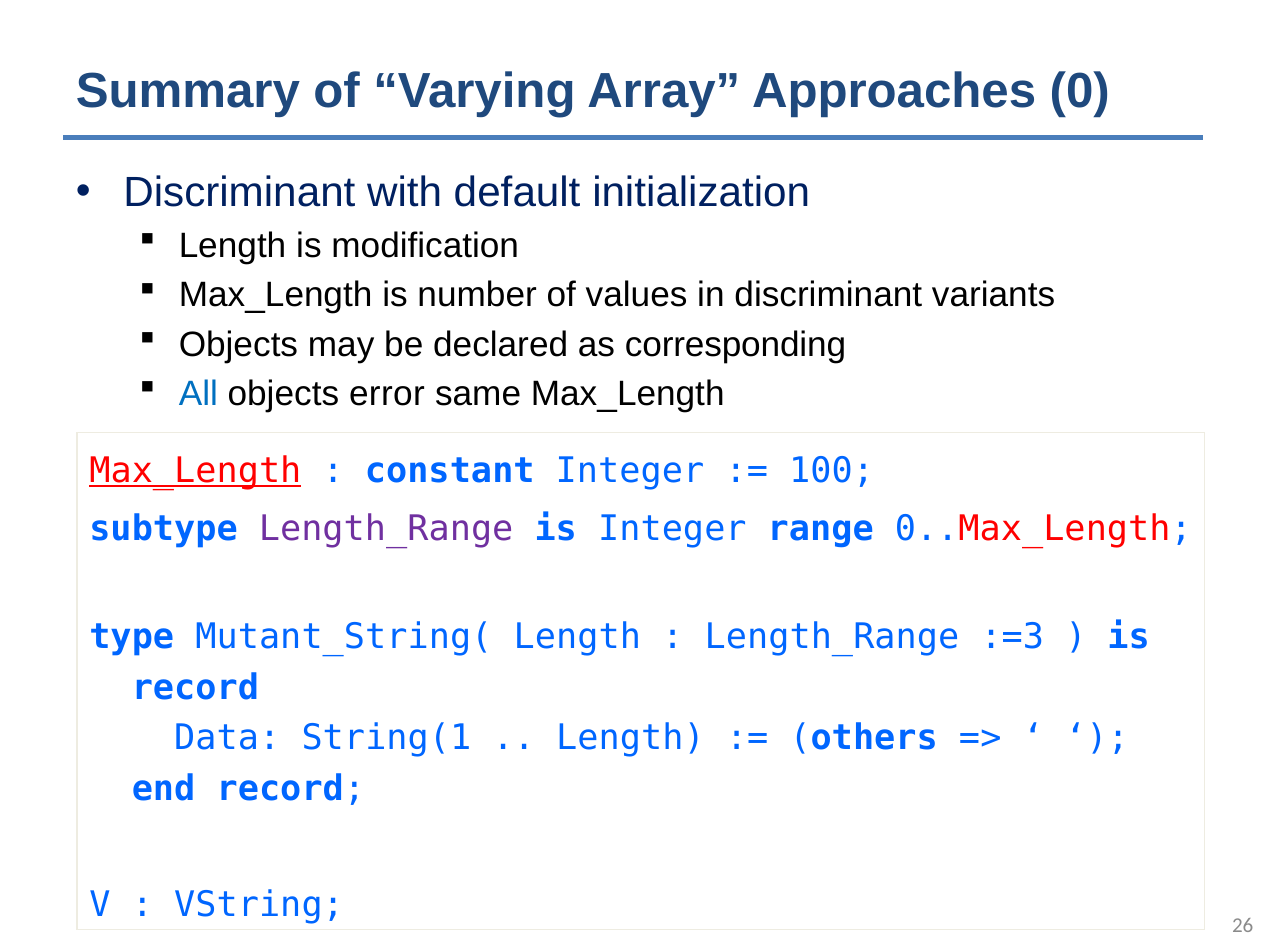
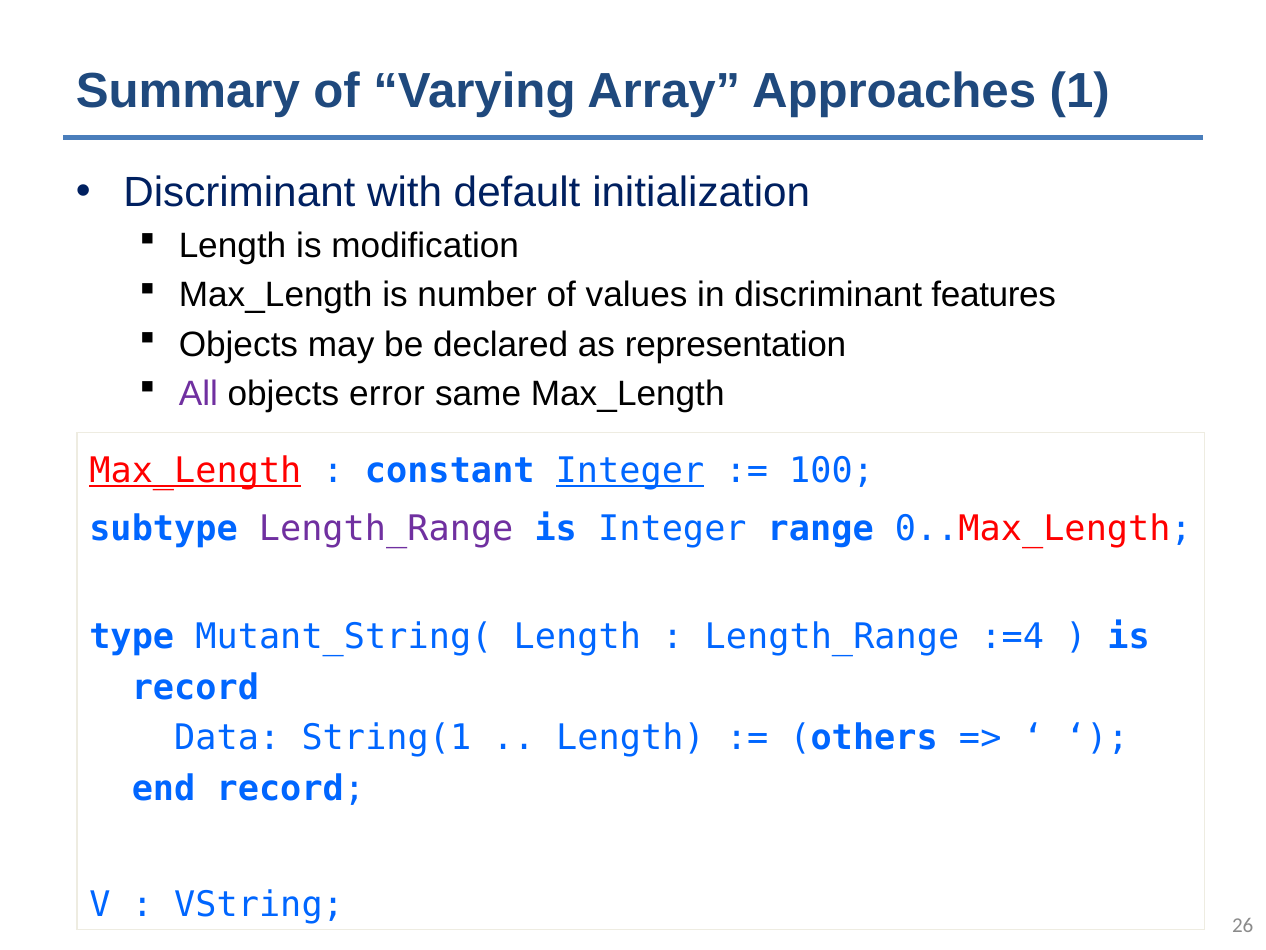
0: 0 -> 1
variants: variants -> features
corresponding: corresponding -> representation
All colour: blue -> purple
Integer at (630, 471) underline: none -> present
:=3: :=3 -> :=4
